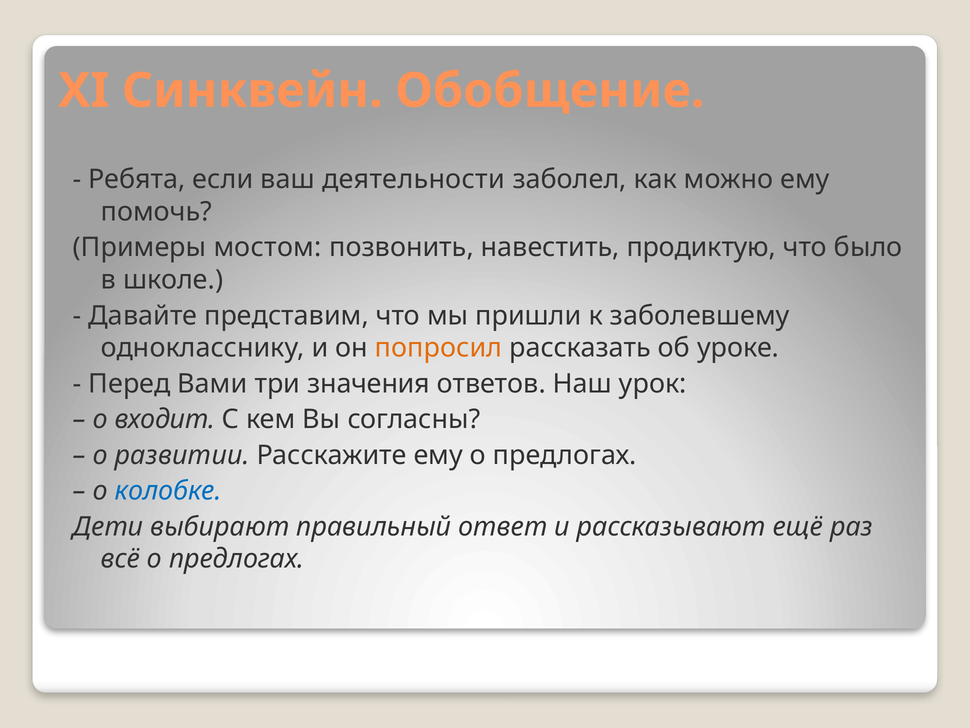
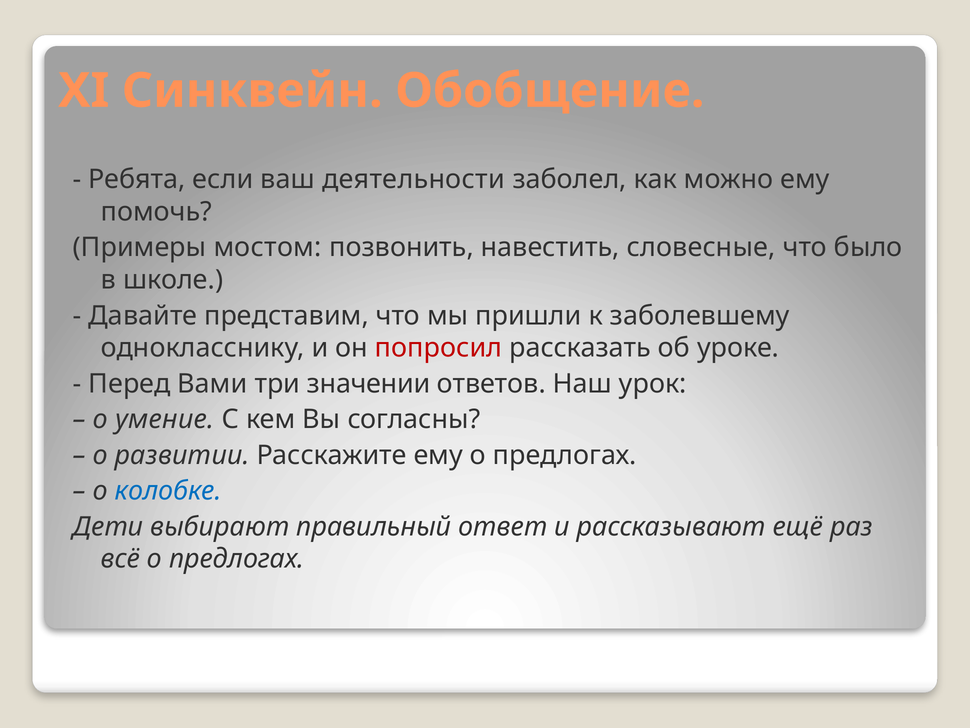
продиктую: продиктую -> словесные
попросил colour: orange -> red
значения: значения -> значении
входит: входит -> умение
